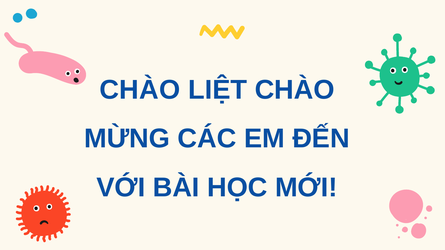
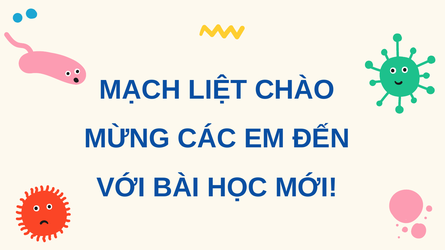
CHÀO at (140, 90): CHÀO -> MẠCH
